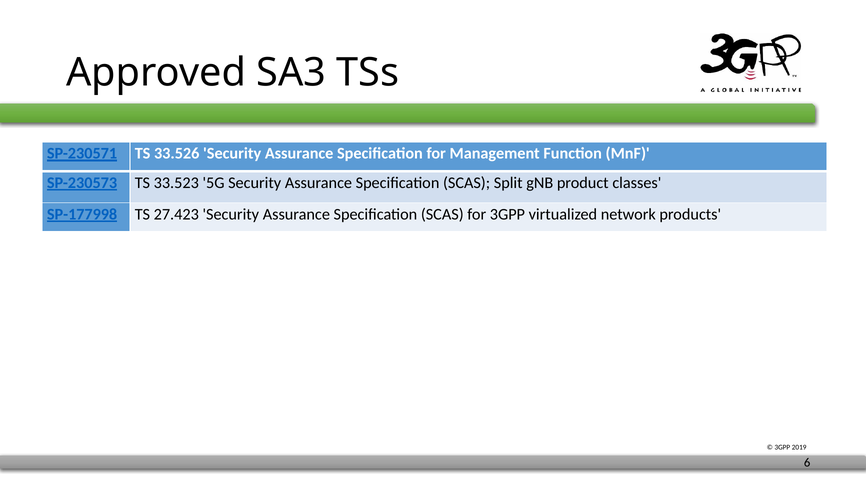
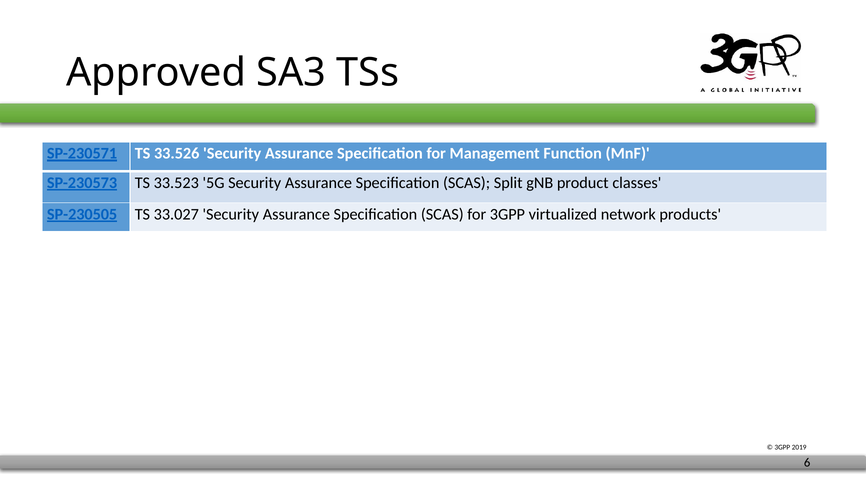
SP-177998: SP-177998 -> SP-230505
27.423: 27.423 -> 33.027
